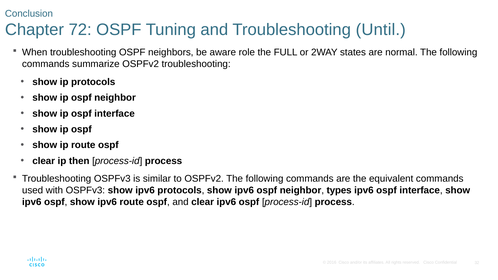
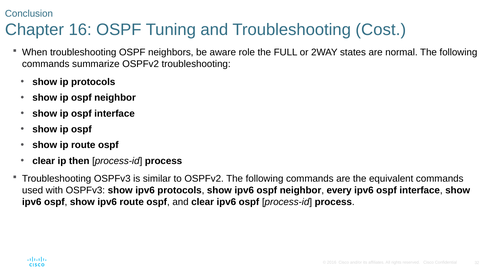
72: 72 -> 16
Until: Until -> Cost
types: types -> every
